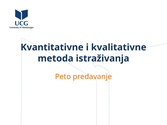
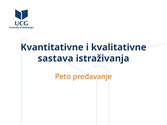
metoda: metoda -> sastava
